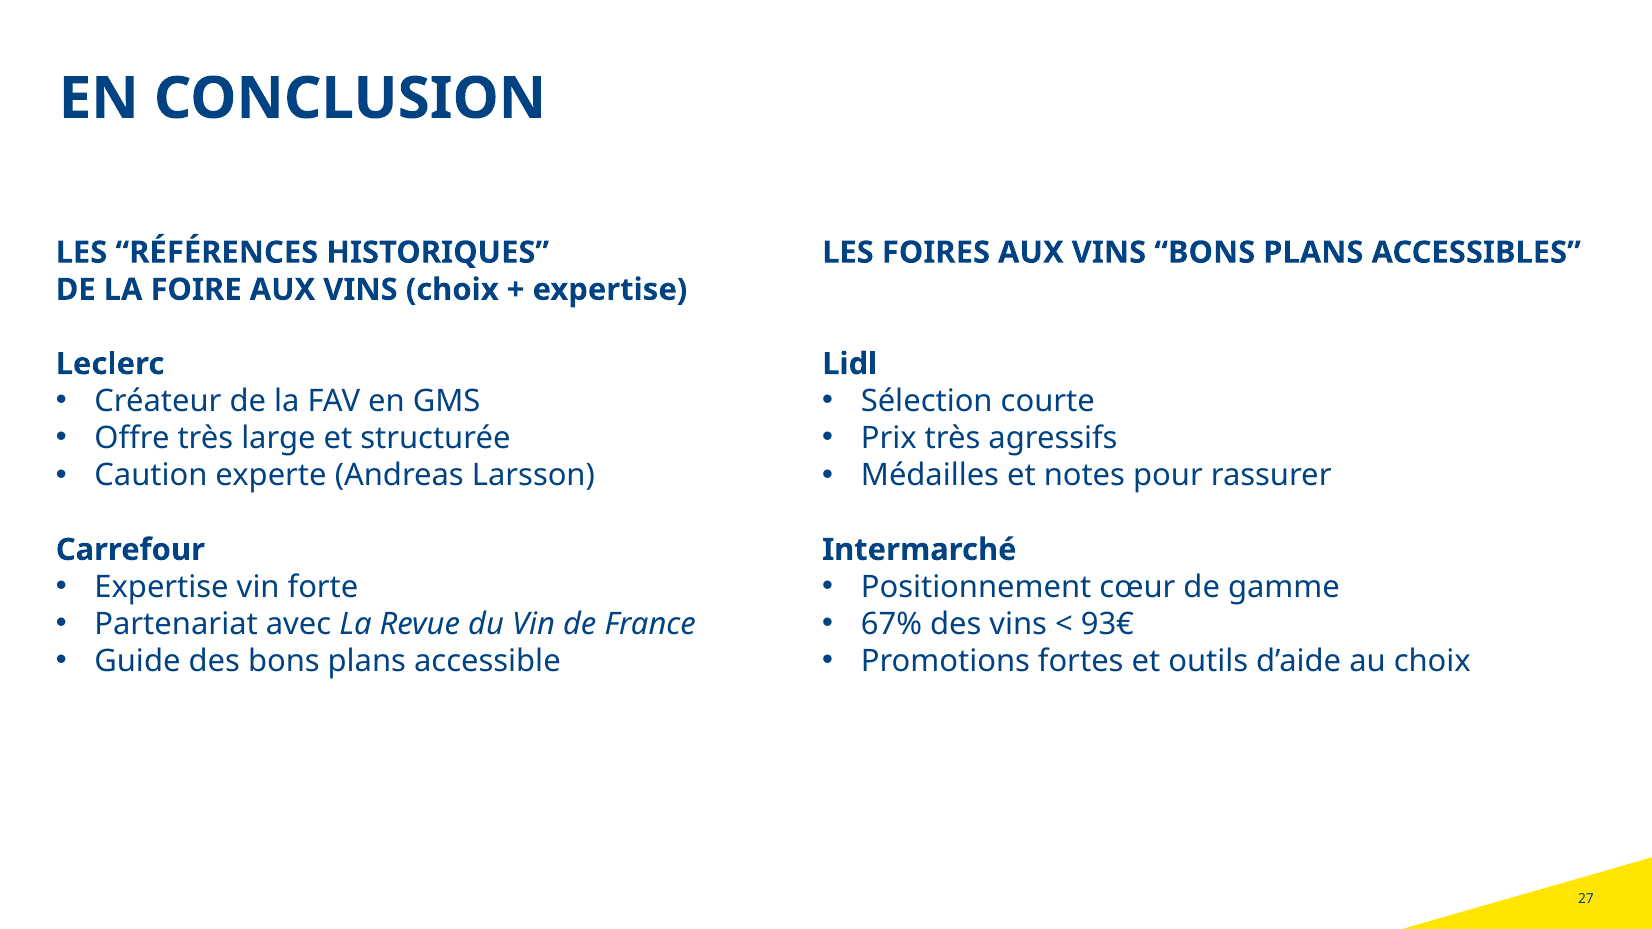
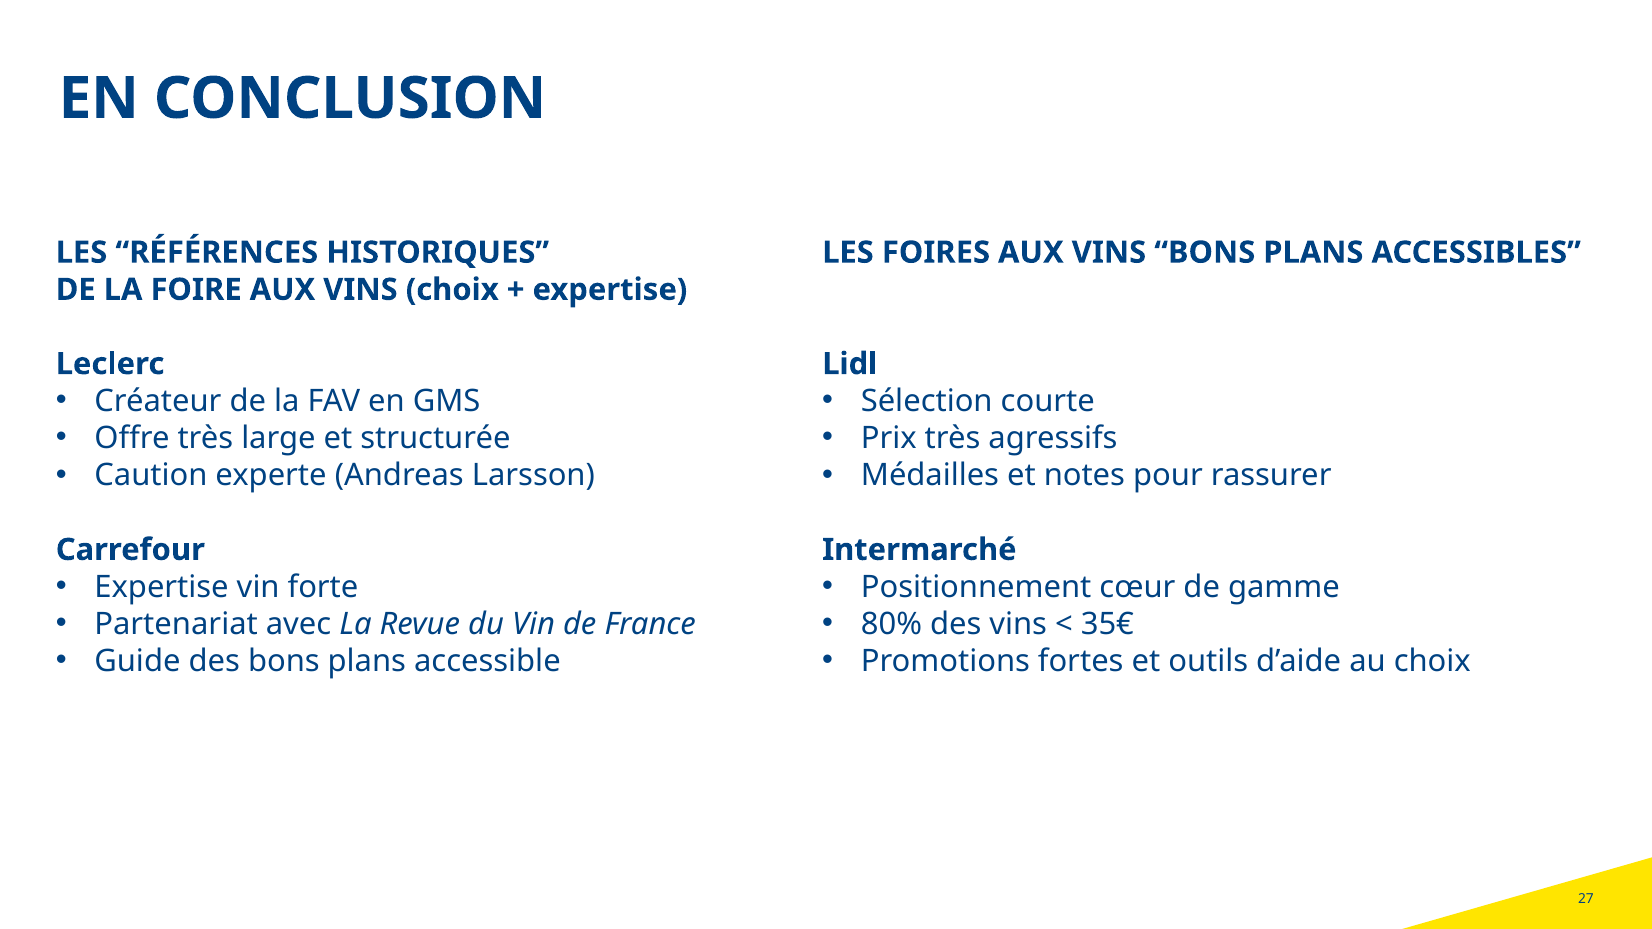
67%: 67% -> 80%
93€: 93€ -> 35€
